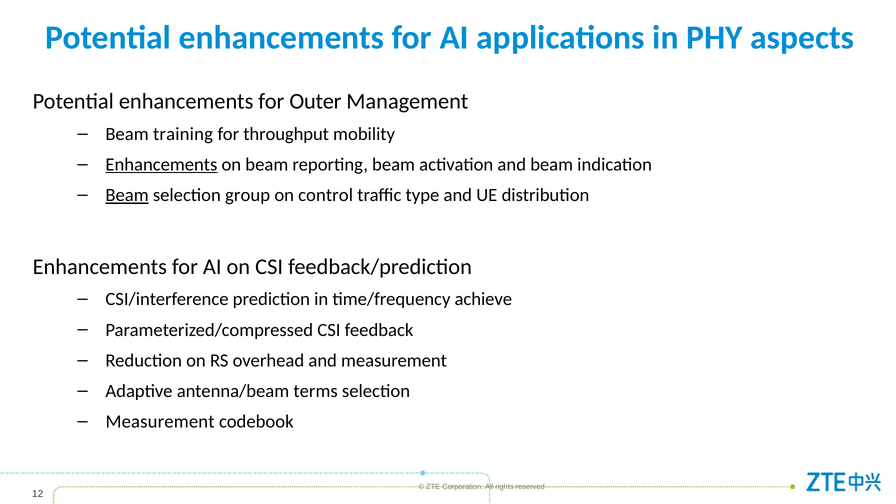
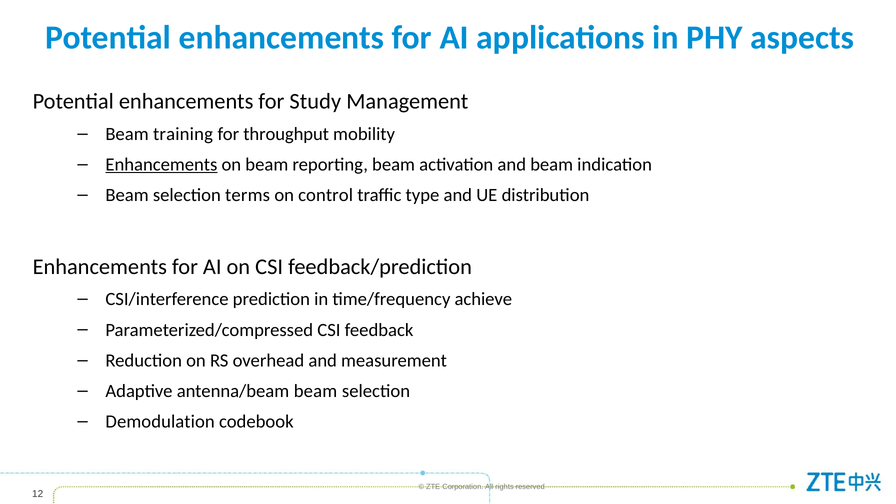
Outer: Outer -> Study
Beam at (127, 195) underline: present -> none
group: group -> terms
antenna/beam terms: terms -> beam
Measurement at (160, 422): Measurement -> Demodulation
